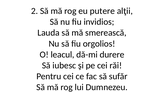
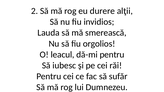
putere: putere -> durere
dă-mi durere: durere -> pentru
